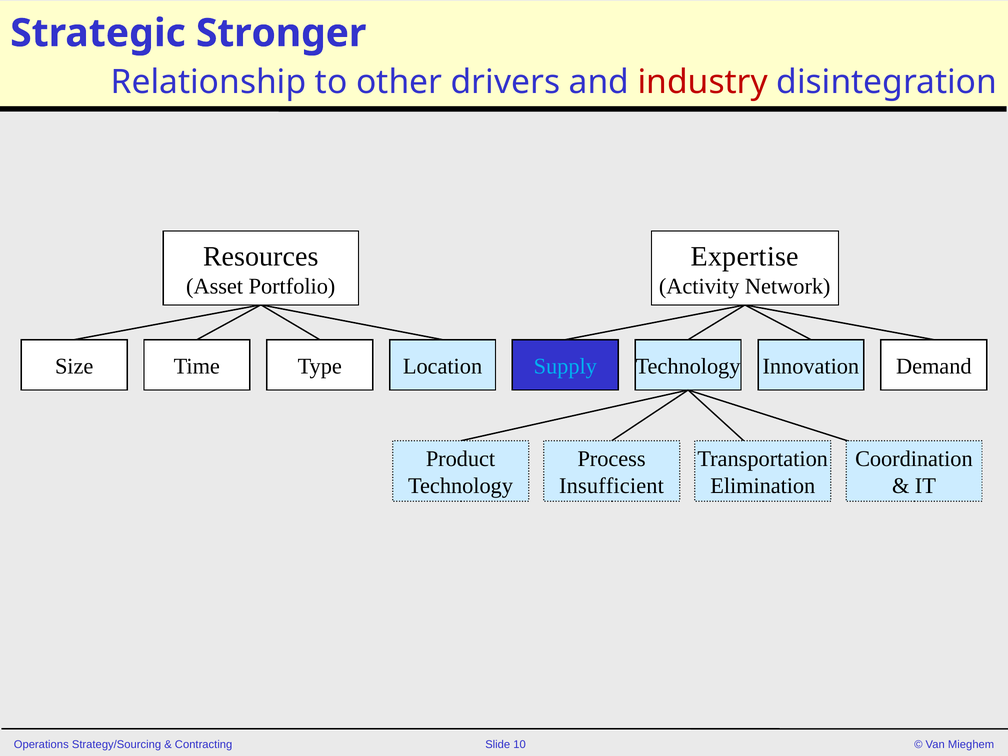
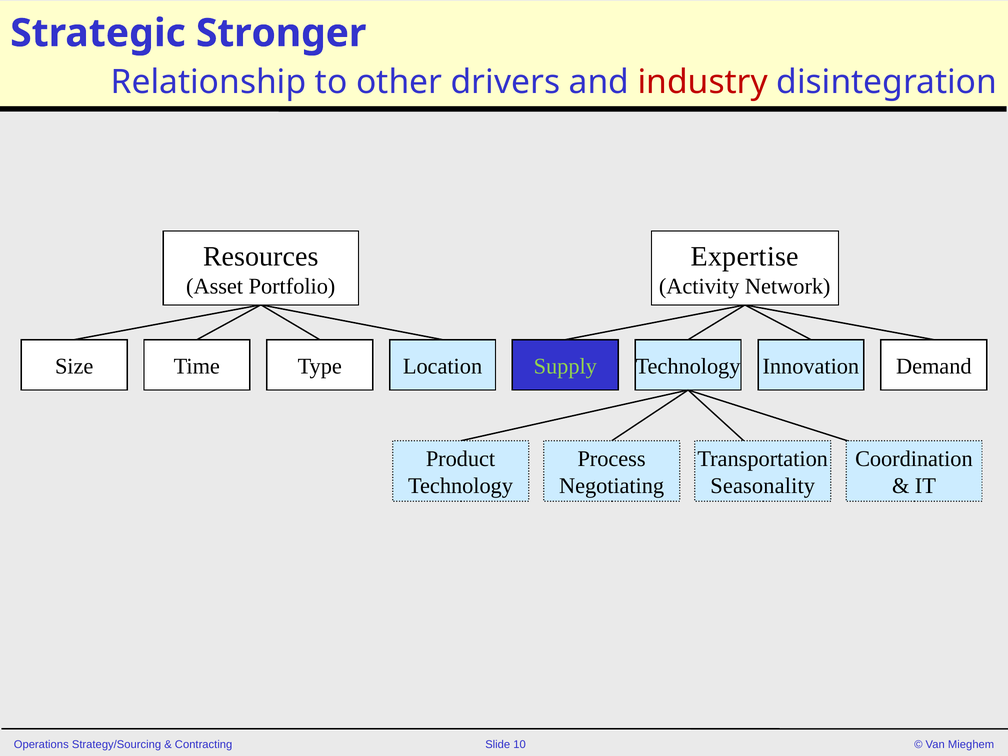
Supply colour: light blue -> light green
Insufficient: Insufficient -> Negotiating
Elimination: Elimination -> Seasonality
